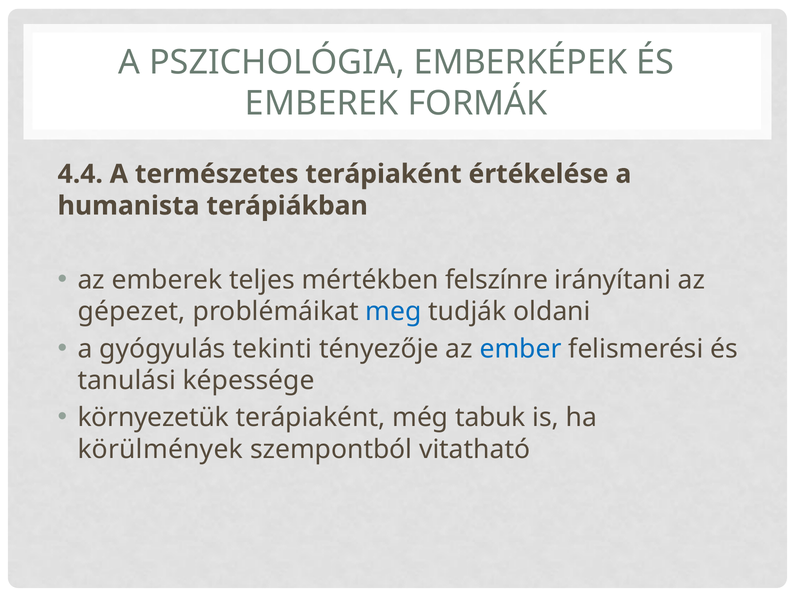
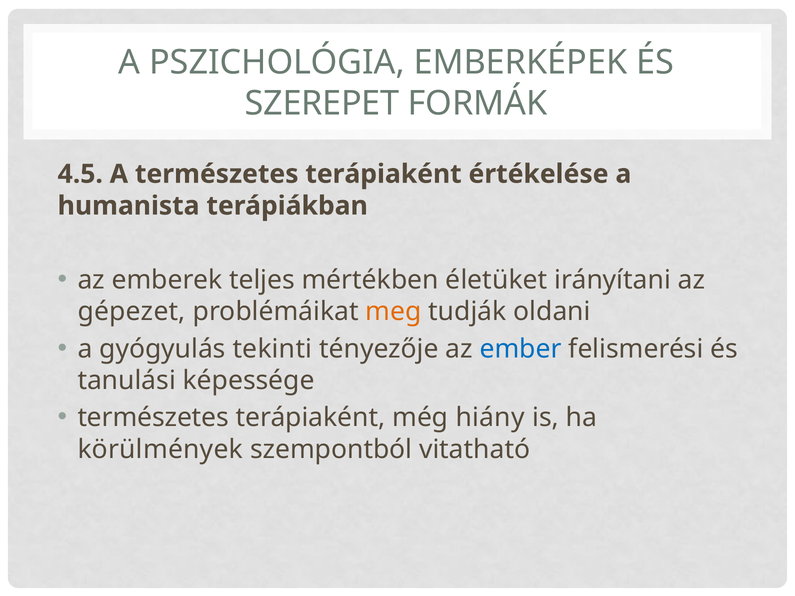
EMBEREK at (322, 104): EMBEREK -> SZEREPET
4.4: 4.4 -> 4.5
felszínre: felszínre -> életüket
meg colour: blue -> orange
környezetük at (153, 418): környezetük -> természetes
tabuk: tabuk -> hiány
